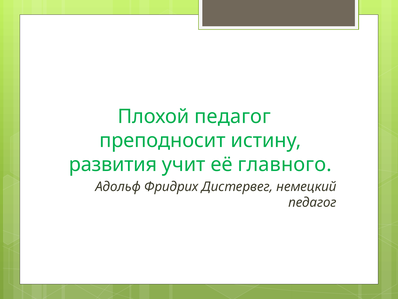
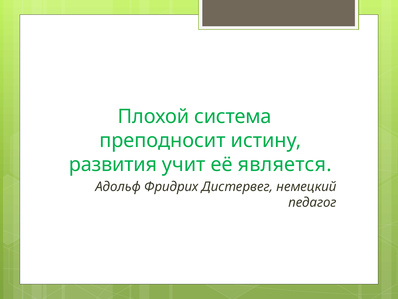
Плохой педагог: педагог -> система
главного: главного -> является
